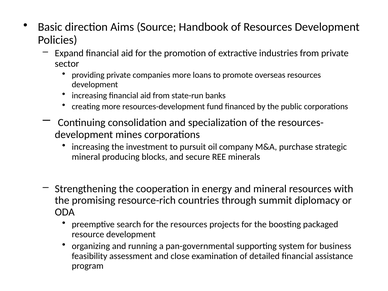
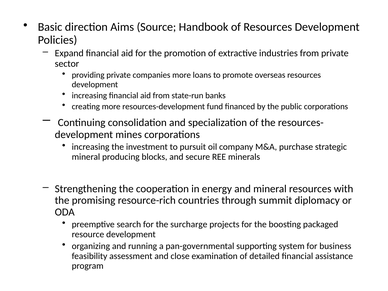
the resources: resources -> surcharge
